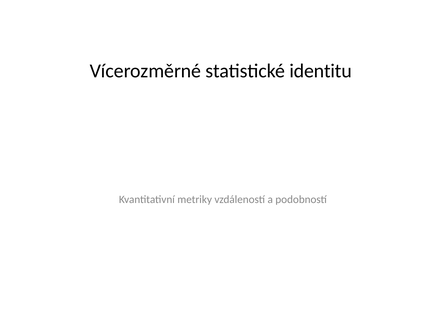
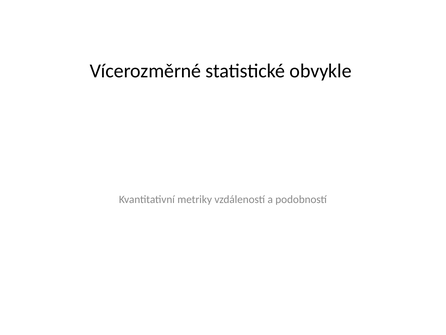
identitu: identitu -> obvykle
